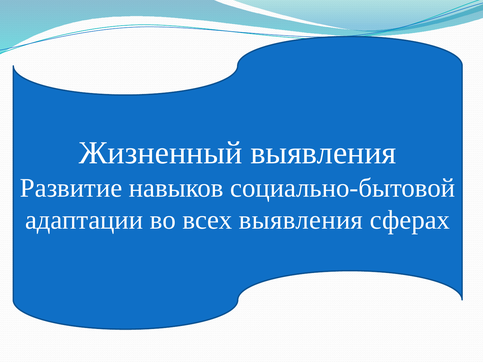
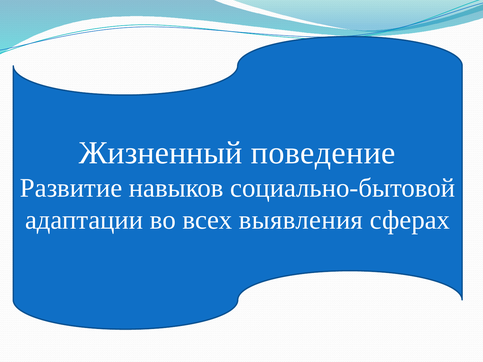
Жизненный выявления: выявления -> поведение
